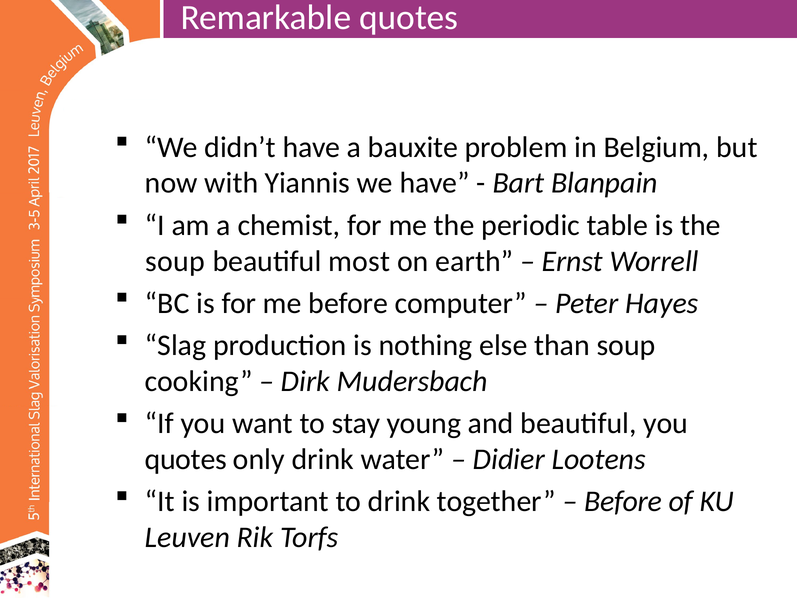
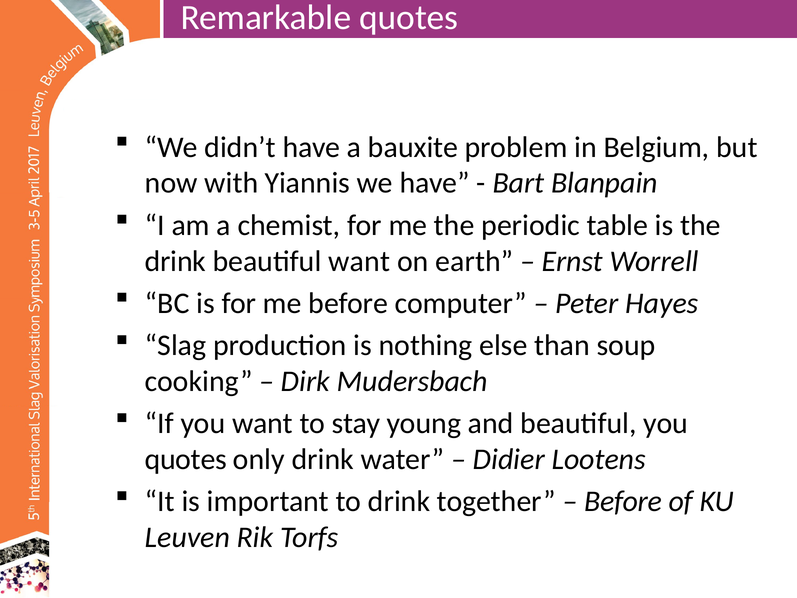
soup at (175, 261): soup -> drink
beautiful most: most -> want
